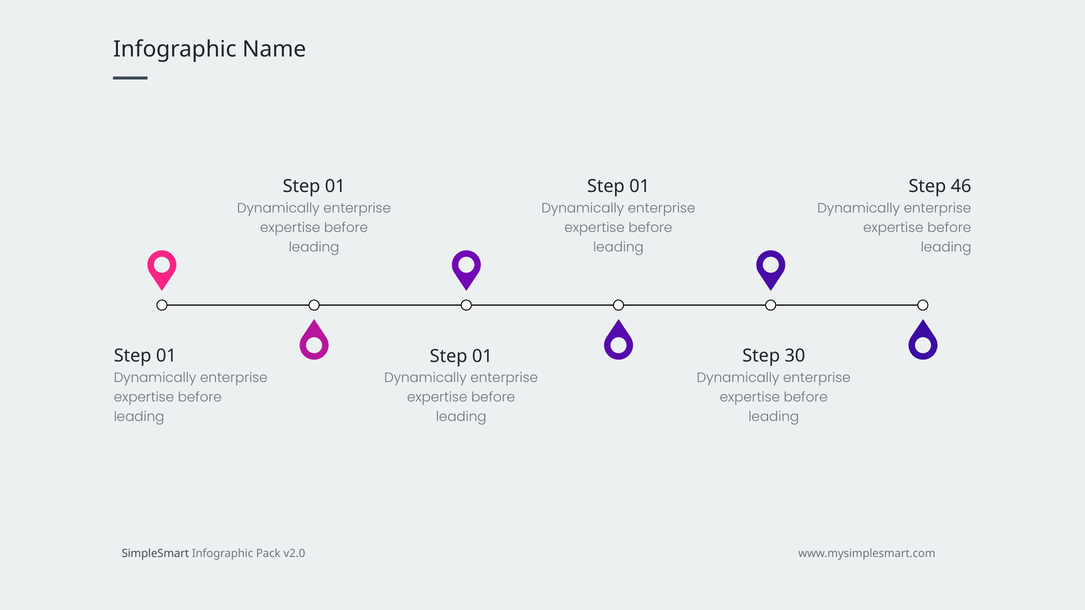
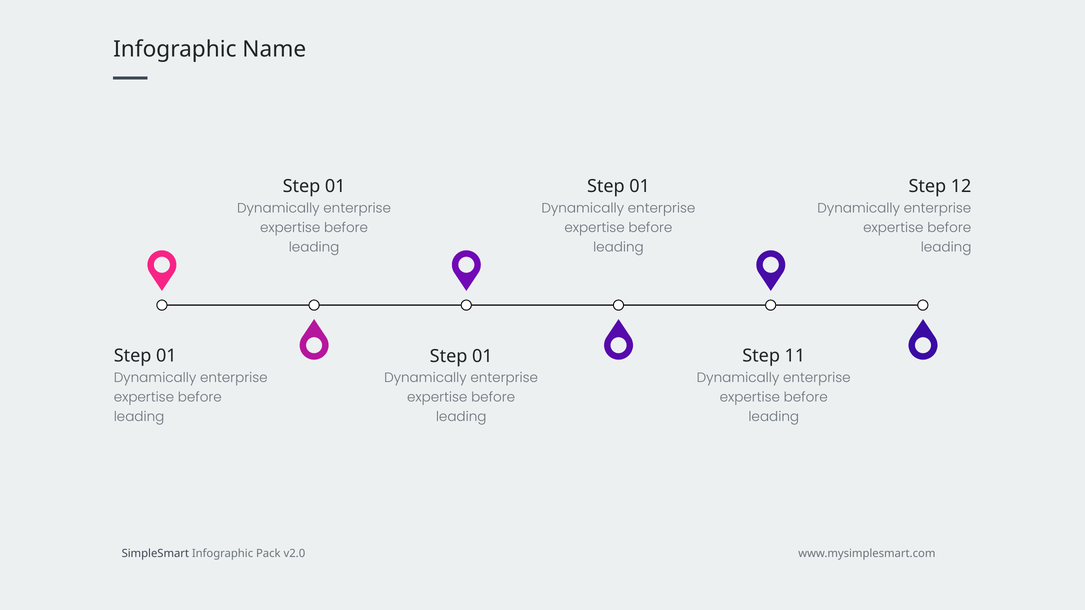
46: 46 -> 12
30: 30 -> 11
